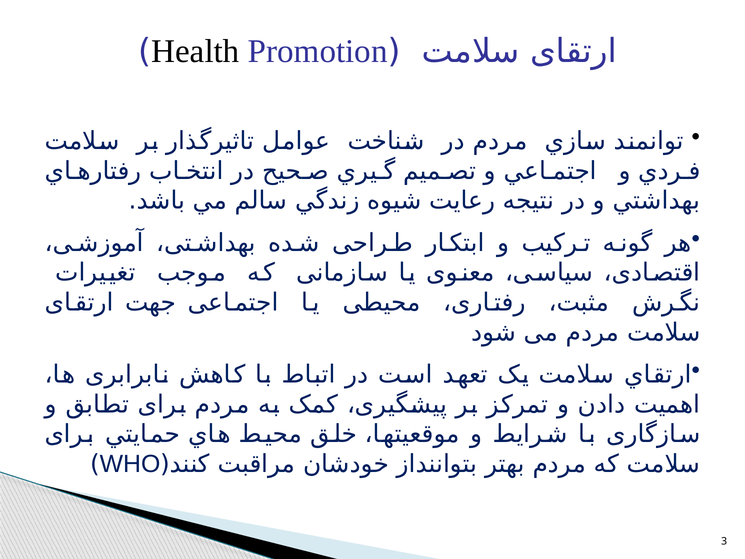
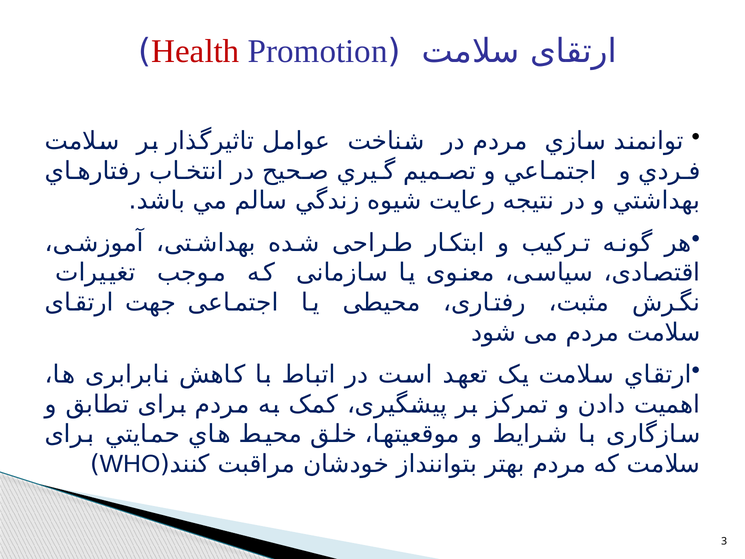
Health colour: black -> red
